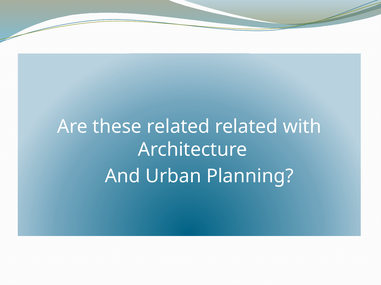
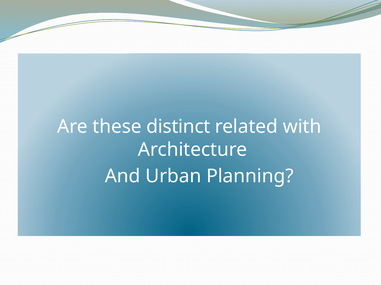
these related: related -> distinct
